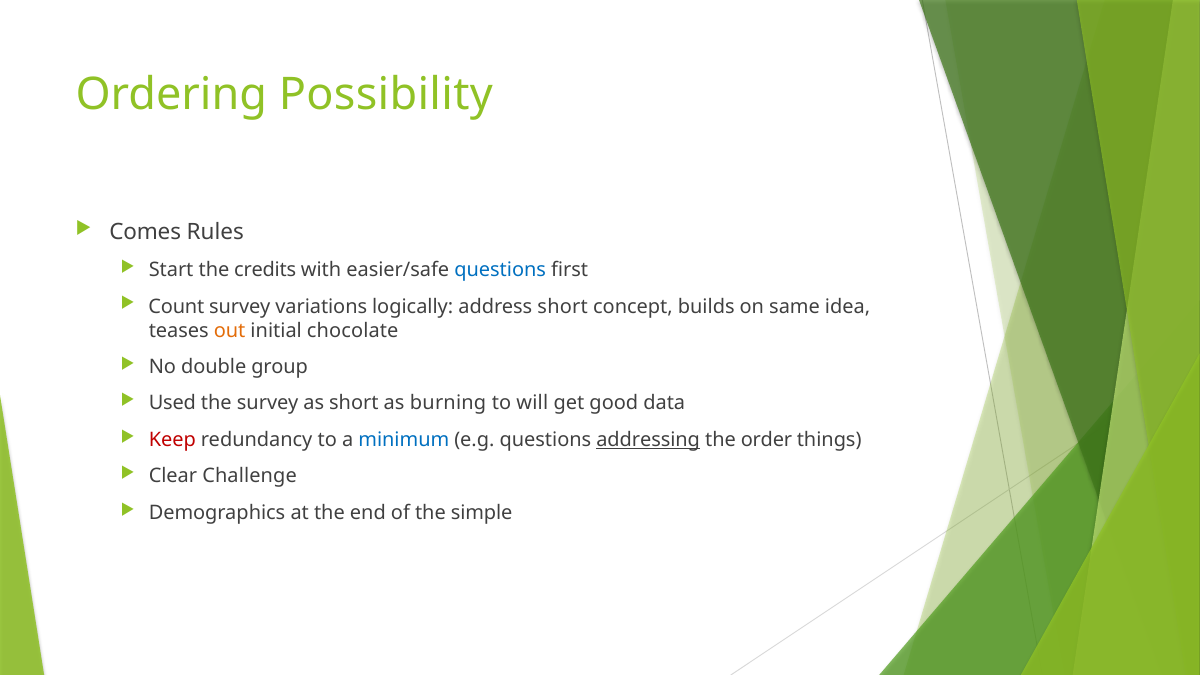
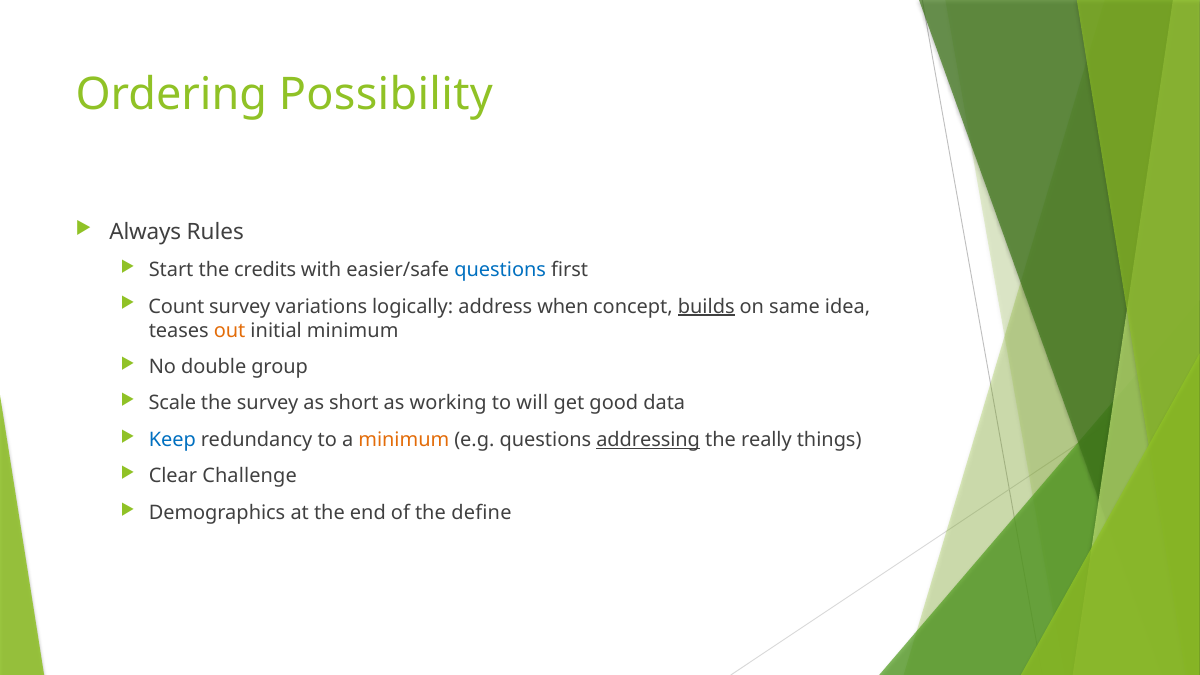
Comes: Comes -> Always
address short: short -> when
builds underline: none -> present
initial chocolate: chocolate -> minimum
Used: Used -> Scale
burning: burning -> working
Keep colour: red -> blue
minimum at (404, 440) colour: blue -> orange
order: order -> really
simple: simple -> define
